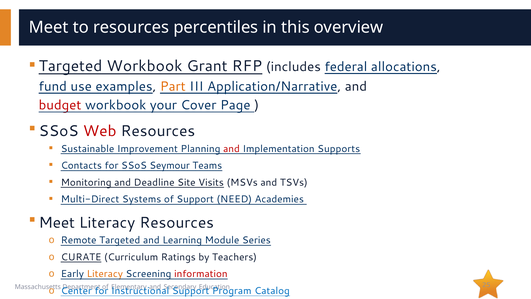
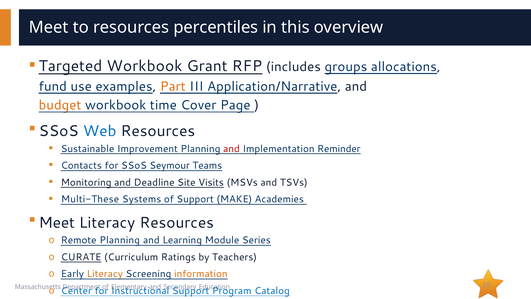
federal: federal -> groups
budget colour: red -> orange
your: your -> time
Web colour: red -> blue
Supports: Supports -> Reminder
Multi-Direct: Multi-Direct -> Multi-These
NEED: NEED -> MAKE
Remote Targeted: Targeted -> Planning
information colour: red -> orange
